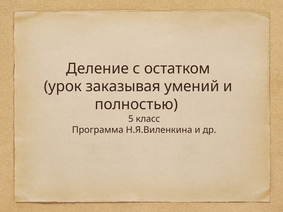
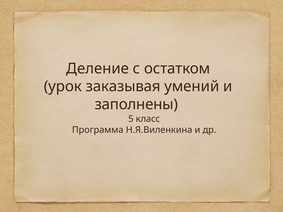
полностью: полностью -> заполнены
